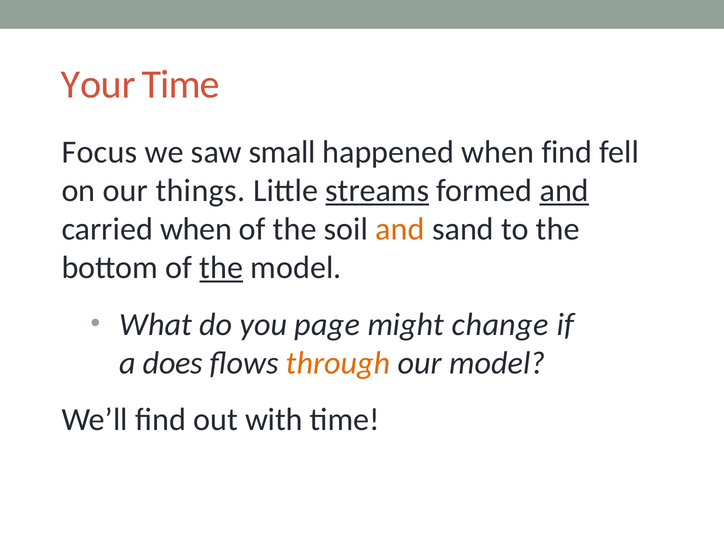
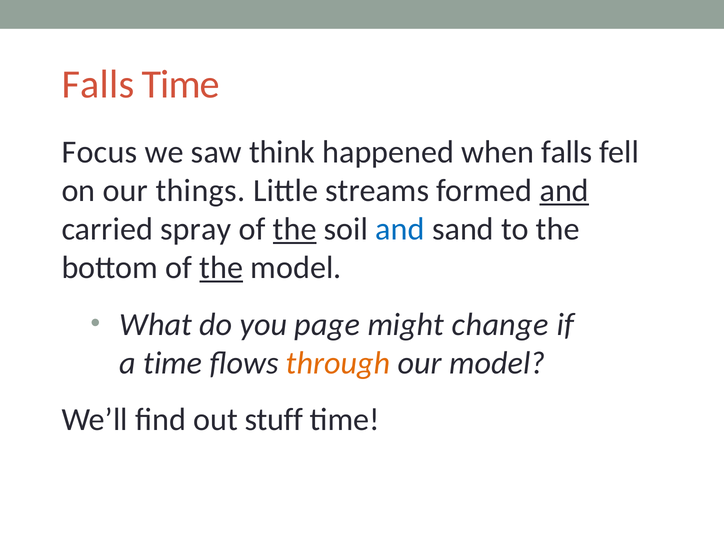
Your at (98, 84): Your -> Falls
small: small -> think
when find: find -> falls
streams underline: present -> none
carried when: when -> spray
the at (295, 229) underline: none -> present
and at (400, 229) colour: orange -> blue
a does: does -> time
with: with -> stuff
